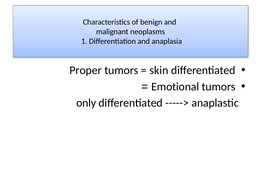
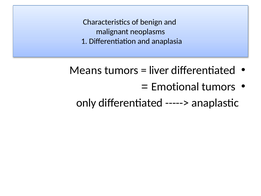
Proper: Proper -> Means
skin: skin -> liver
